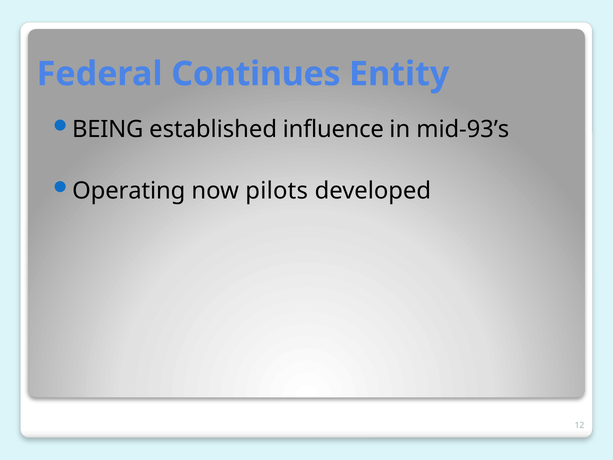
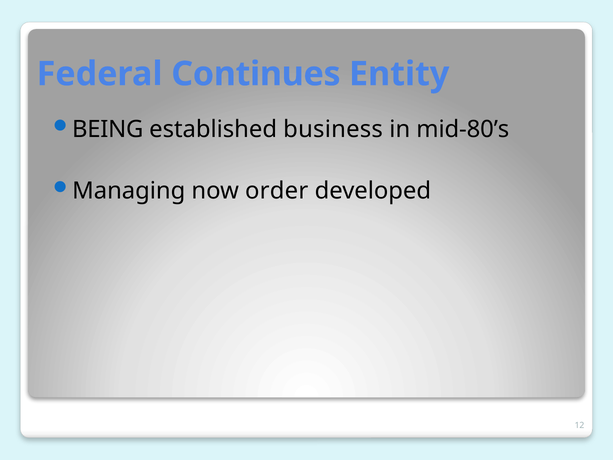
influence: influence -> business
mid-93’s: mid-93’s -> mid-80’s
Operating: Operating -> Managing
pilots: pilots -> order
